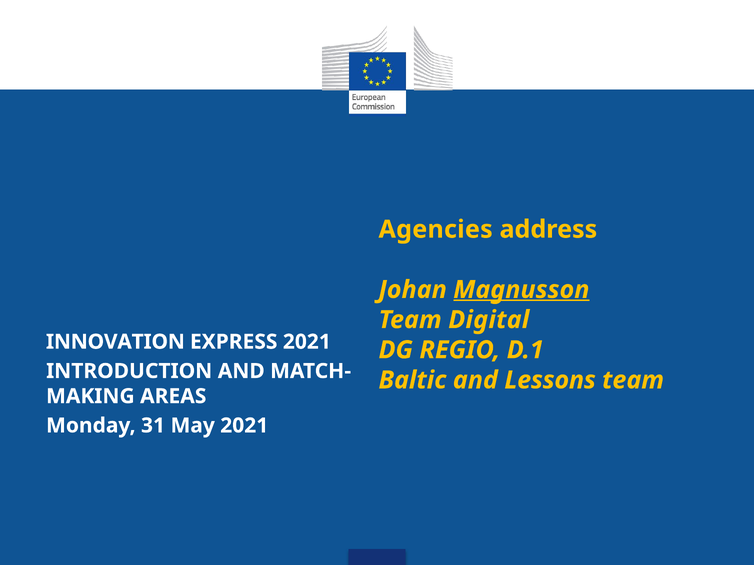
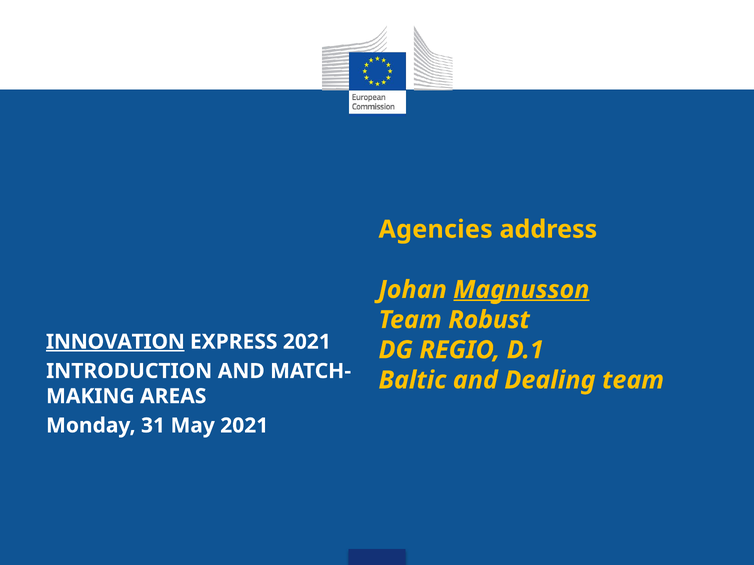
Digital: Digital -> Robust
INNOVATION underline: none -> present
Lessons: Lessons -> Dealing
